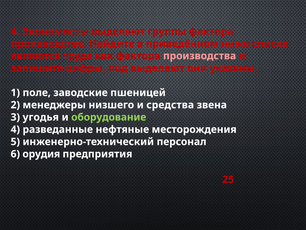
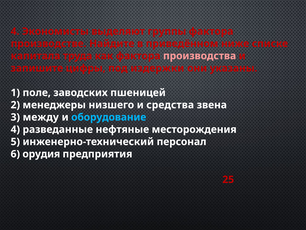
являются: являются -> капитала
под выделяют: выделяют -> издержки
заводские: заводские -> заводских
угодья: угодья -> между
оборудование colour: light green -> light blue
